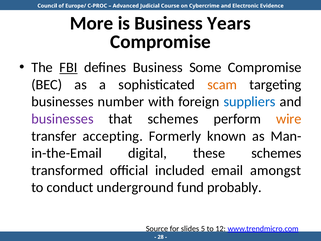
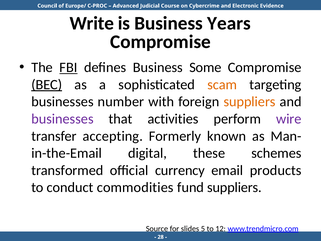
More: More -> Write
BEC underline: none -> present
suppliers at (250, 102) colour: blue -> orange
that schemes: schemes -> activities
wire colour: orange -> purple
included: included -> currency
amongst: amongst -> products
underground: underground -> commodities
fund probably: probably -> suppliers
